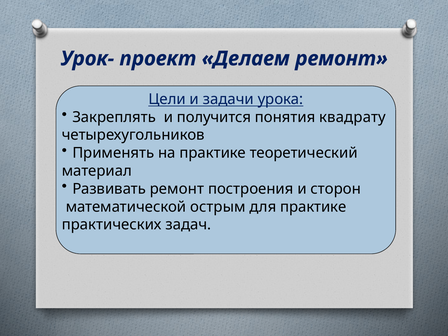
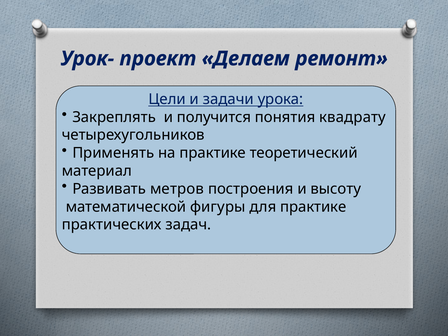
Развивать ремонт: ремонт -> метров
сторон: сторон -> высоту
острым: острым -> фигуры
